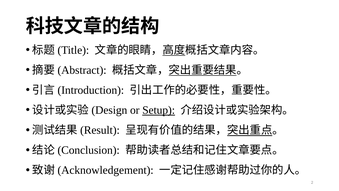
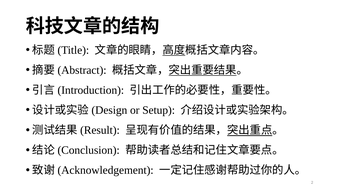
Setup underline: present -> none
